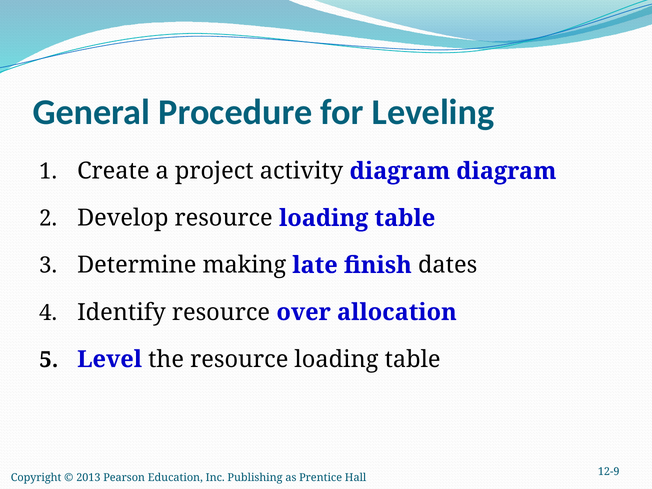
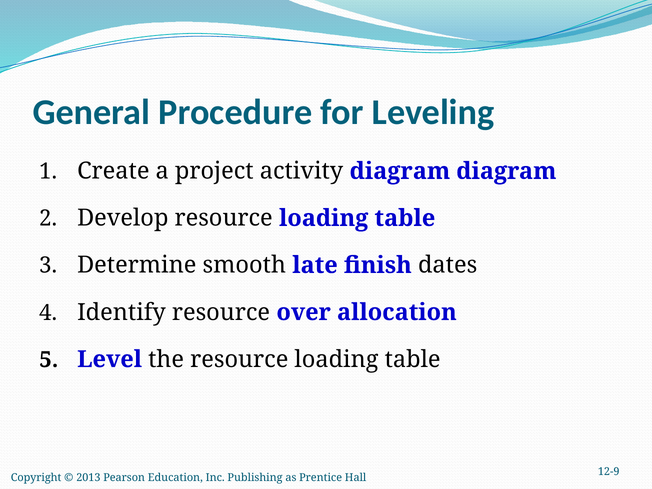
making: making -> smooth
